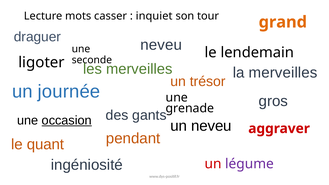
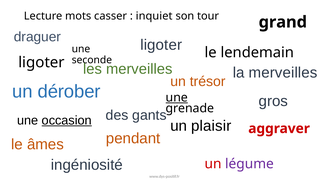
grand colour: orange -> black
neveu at (161, 45): neveu -> ligoter
journée: journée -> dérober
une at (177, 98) underline: none -> present
un neveu: neveu -> plaisir
quant: quant -> âmes
